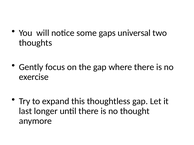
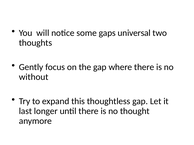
exercise: exercise -> without
